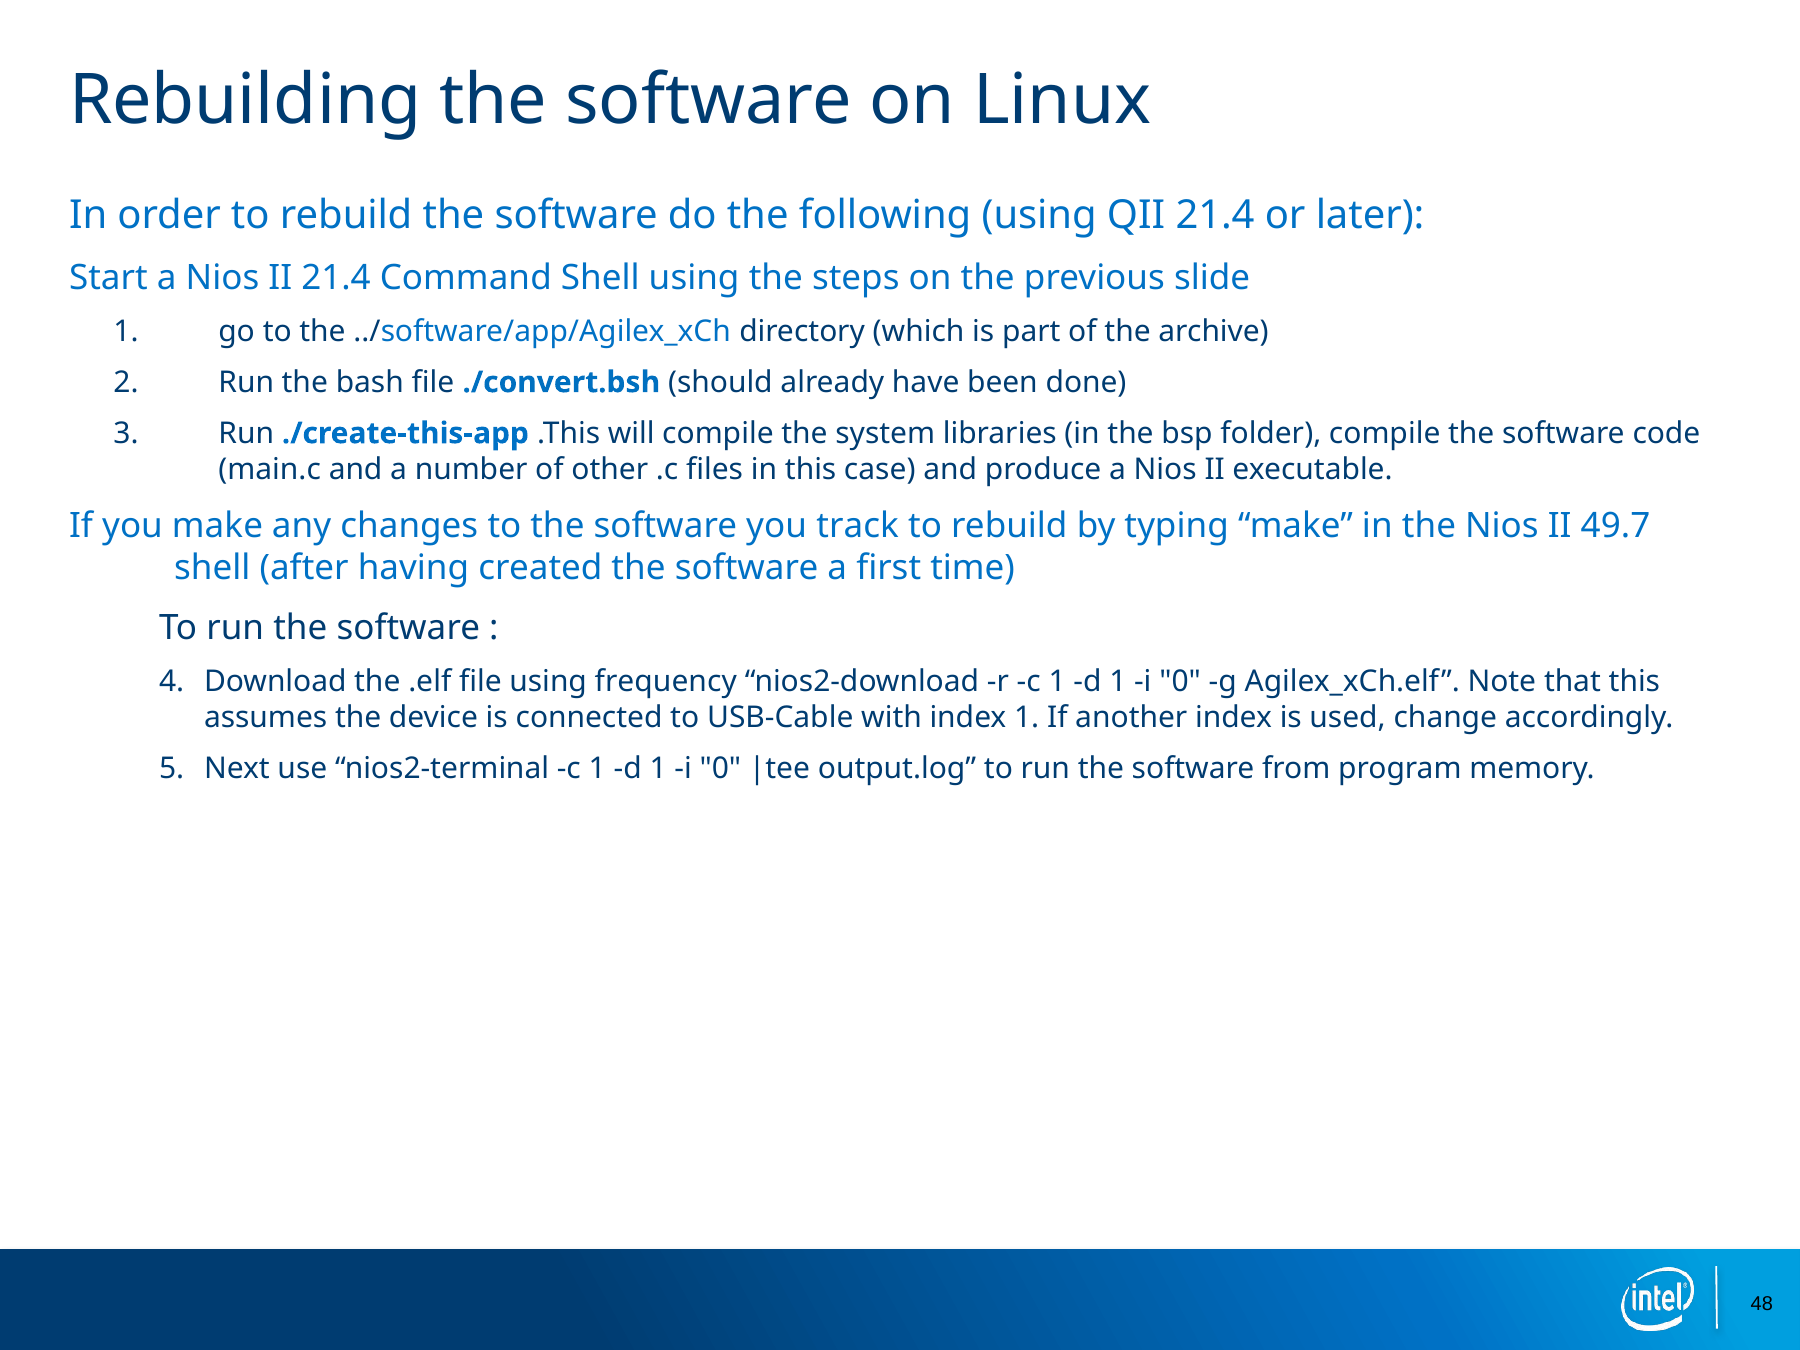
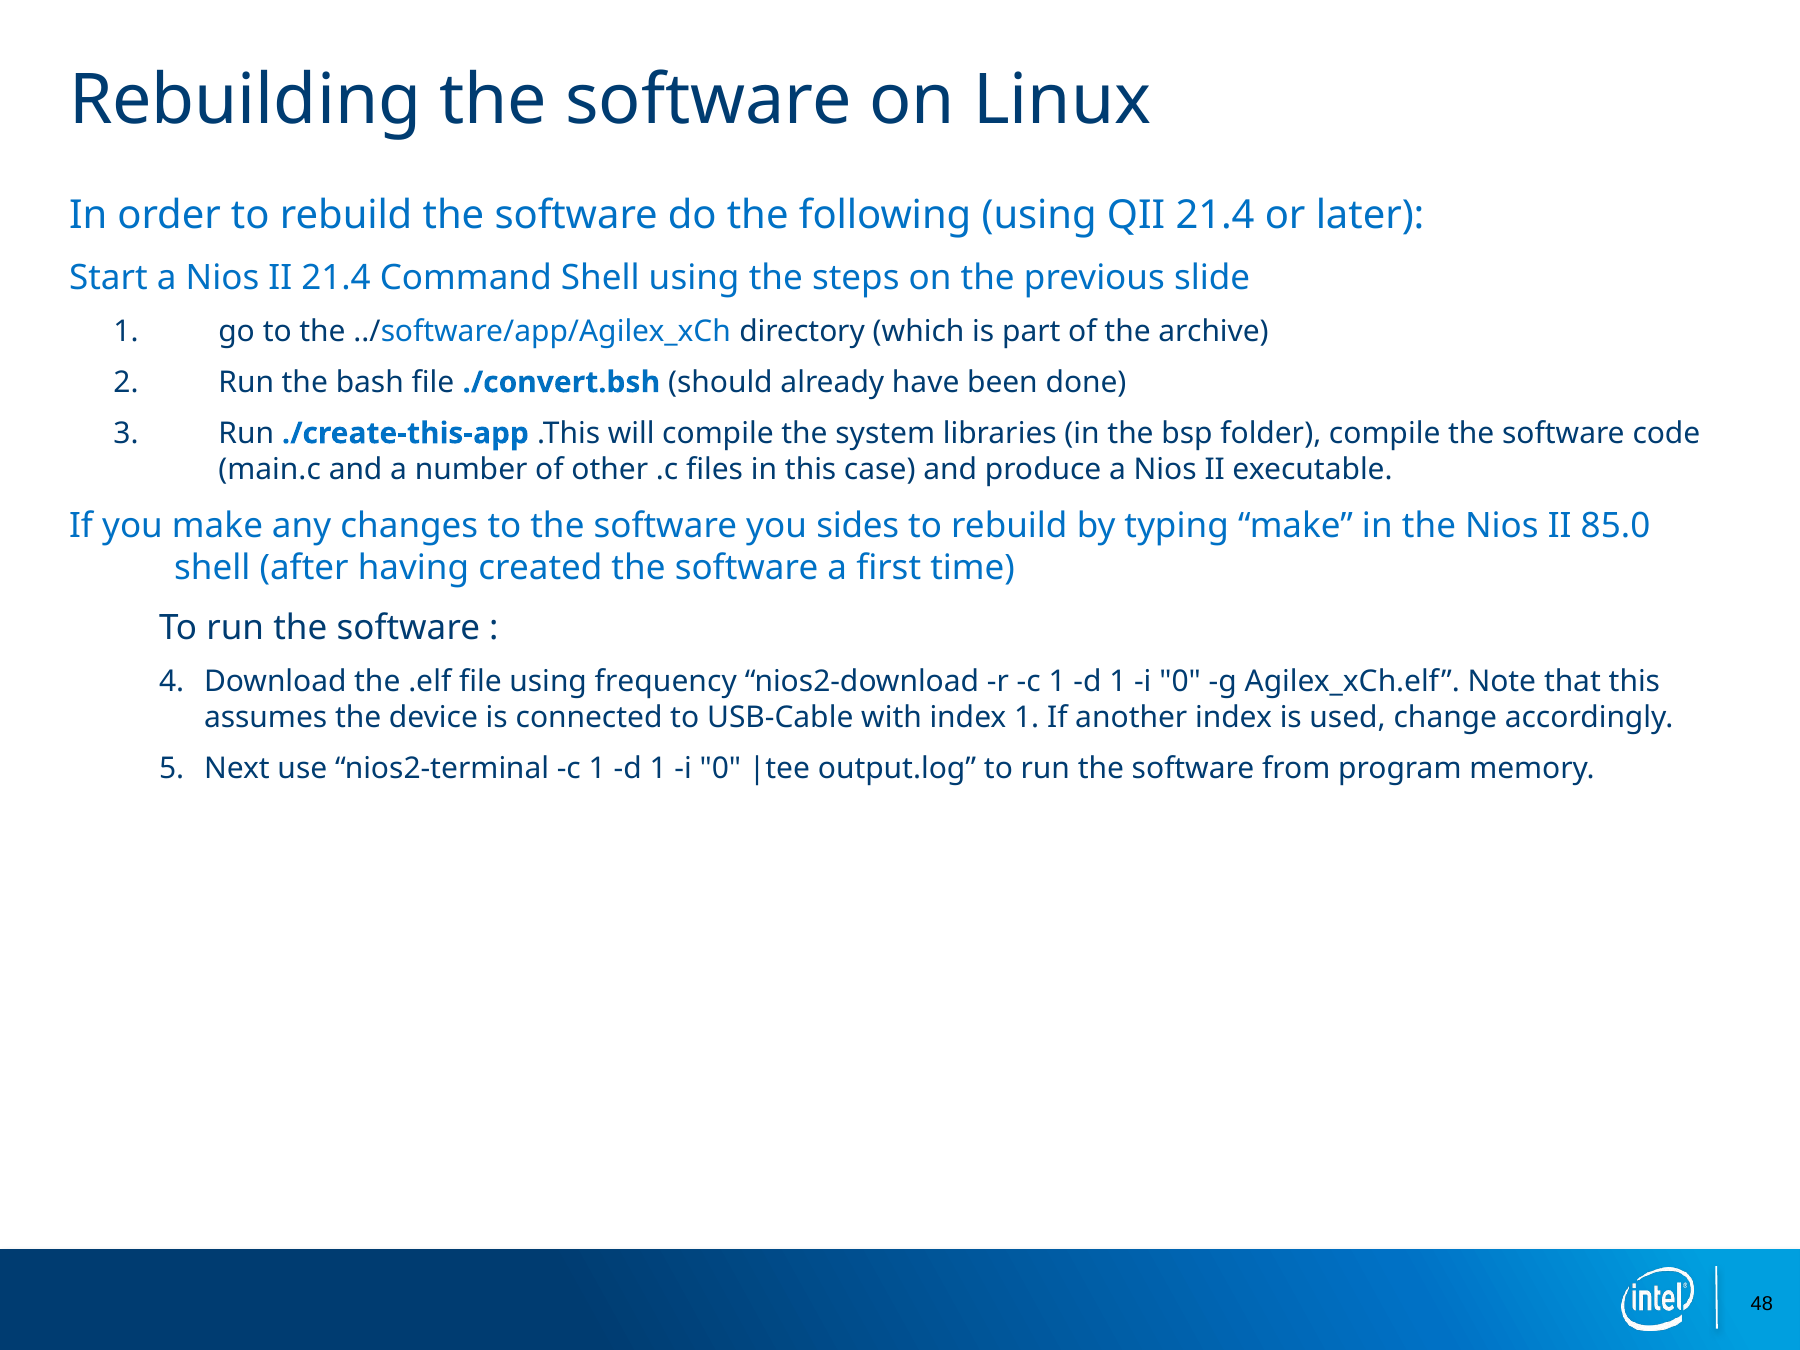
track: track -> sides
49.7: 49.7 -> 85.0
